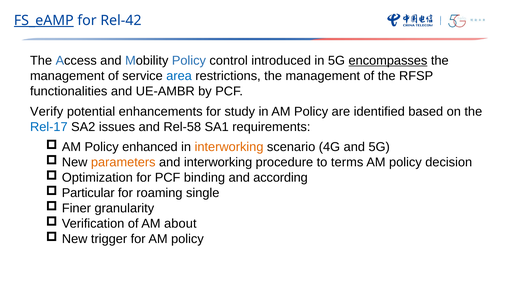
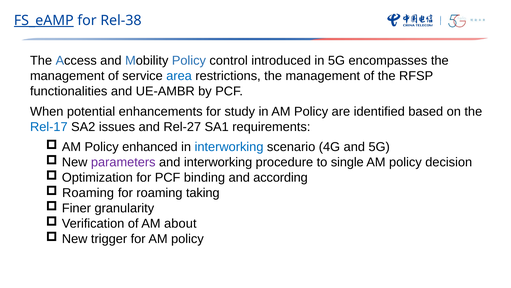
Rel-42: Rel-42 -> Rel-38
encompasses underline: present -> none
Verify: Verify -> When
Rel-58: Rel-58 -> Rel-27
interworking at (229, 147) colour: orange -> blue
parameters colour: orange -> purple
terms: terms -> single
Particular at (88, 193): Particular -> Roaming
single: single -> taking
